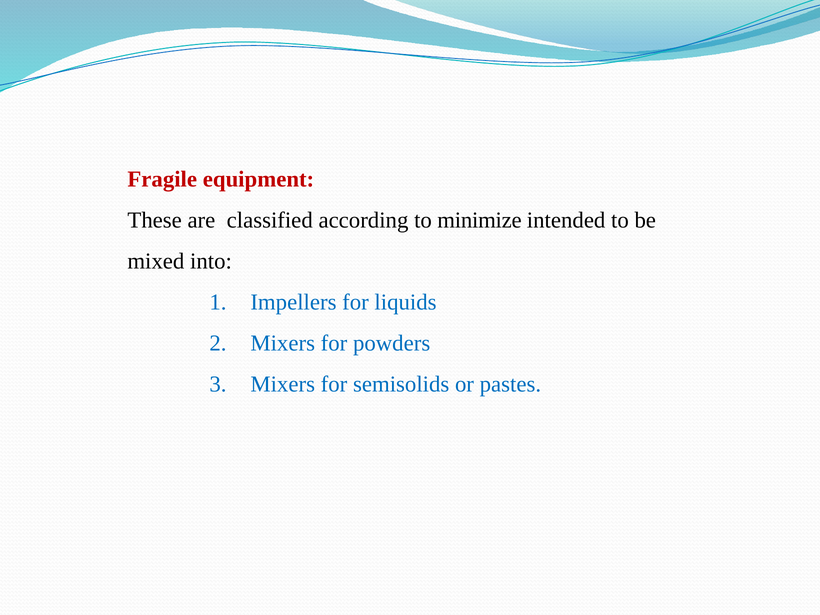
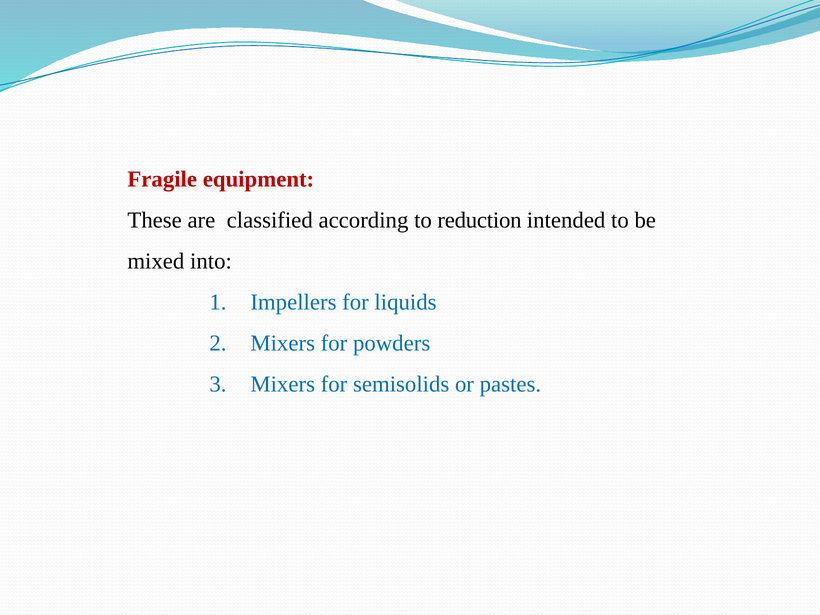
minimize: minimize -> reduction
